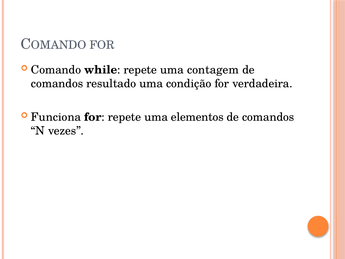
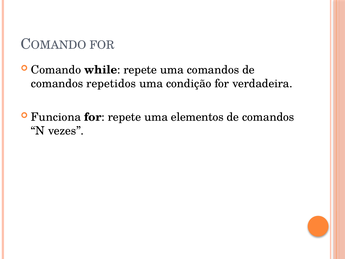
uma contagem: contagem -> comandos
resultado: resultado -> repetidos
